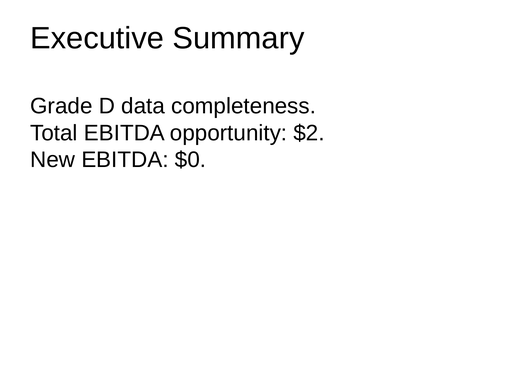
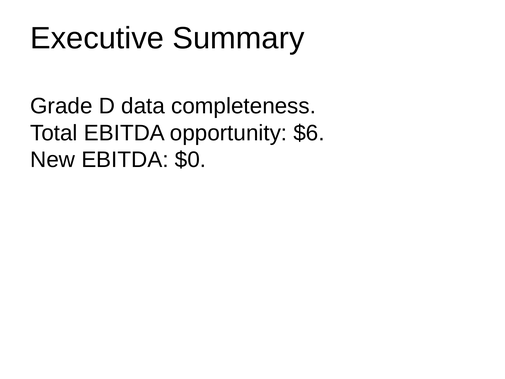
$2: $2 -> $6
